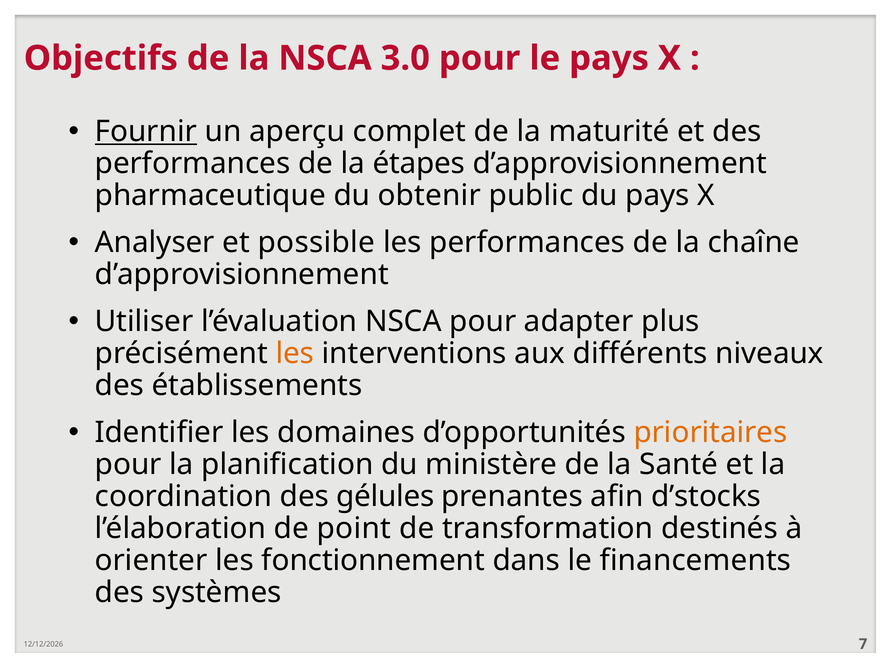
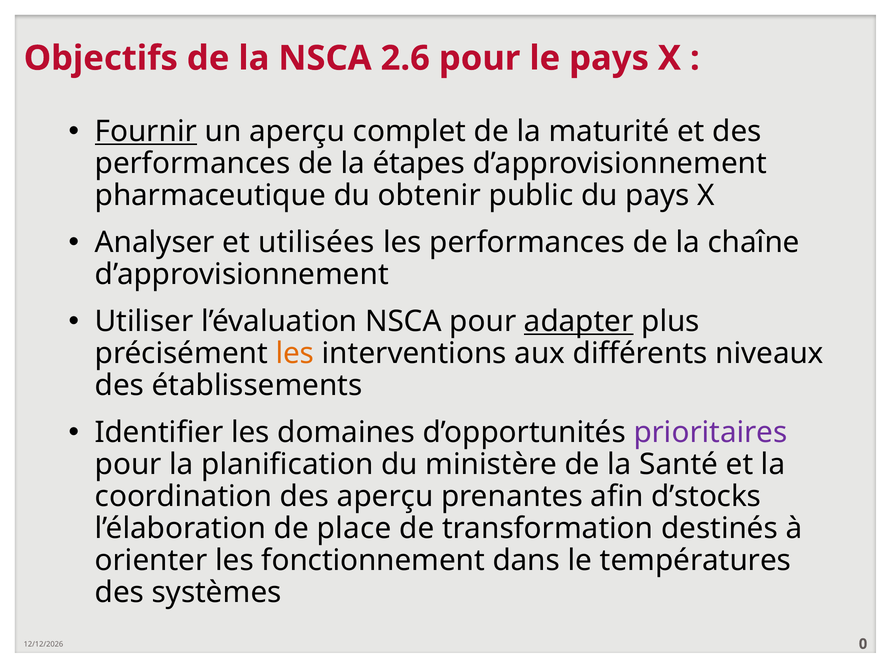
3.0: 3.0 -> 2.6
possible: possible -> utilisées
adapter underline: none -> present
prioritaires colour: orange -> purple
des gélules: gélules -> aperçu
point: point -> place
financements: financements -> températures
7: 7 -> 0
